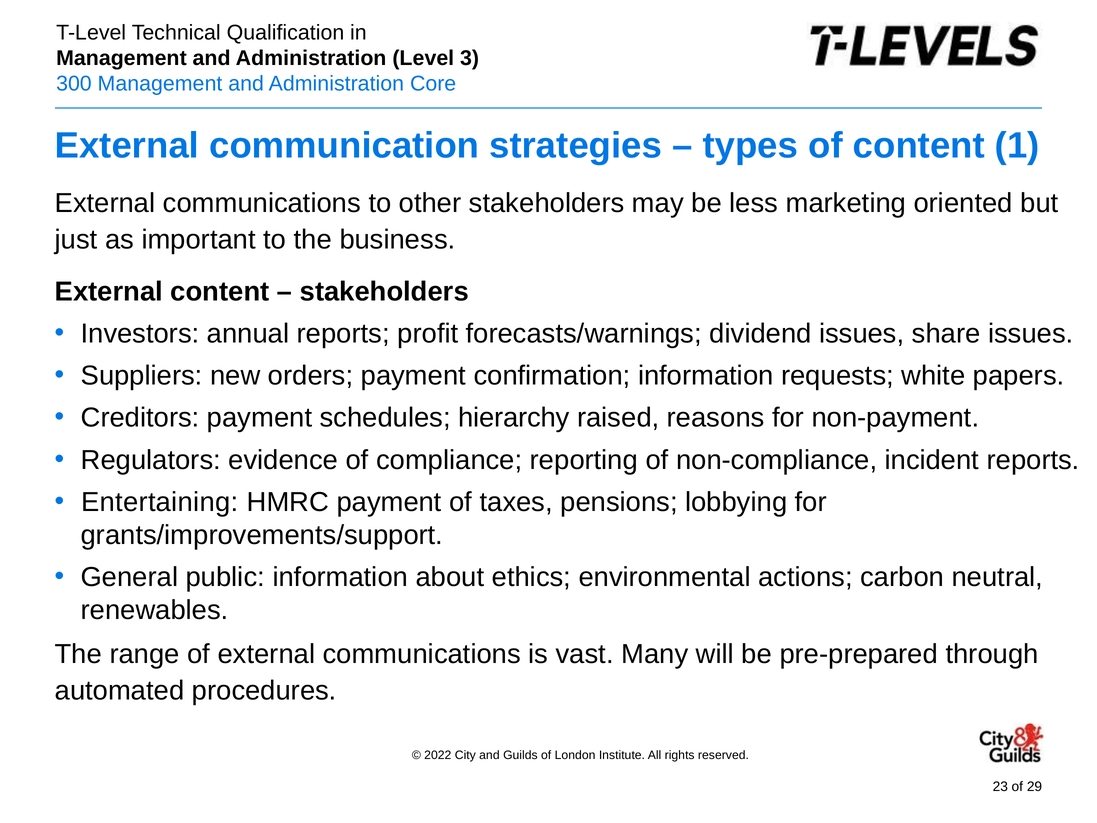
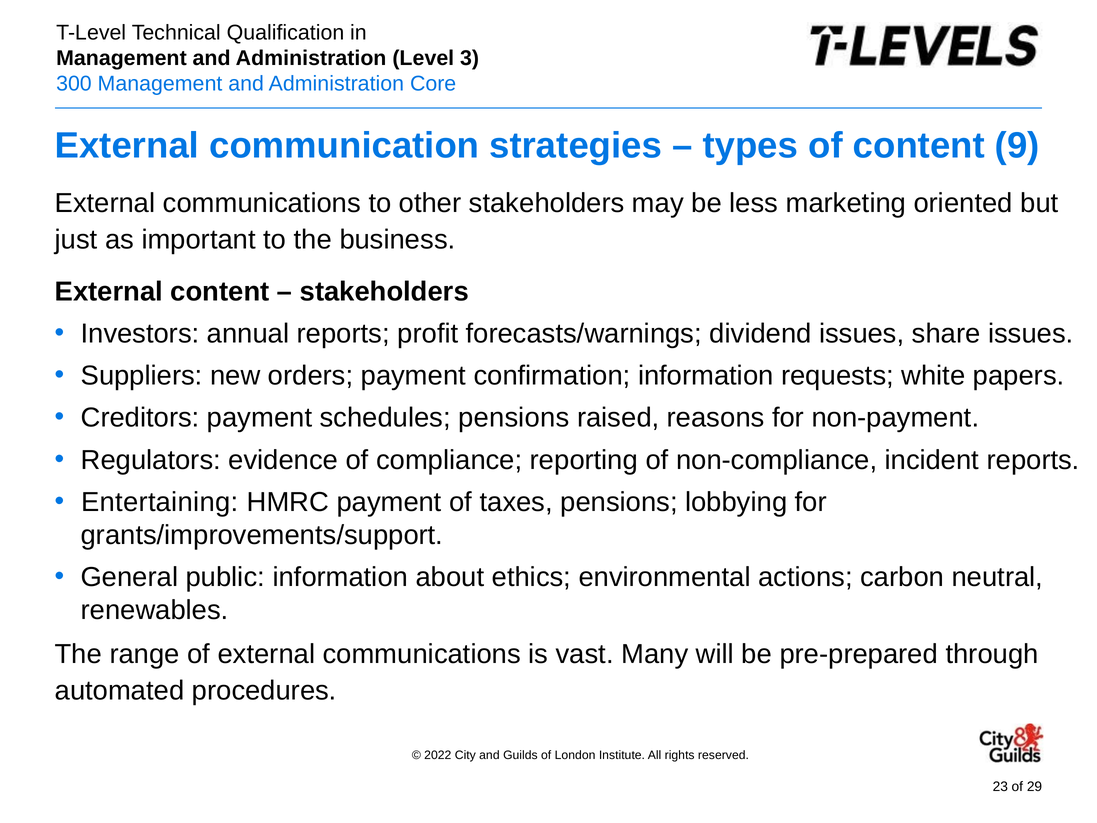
1: 1 -> 9
schedules hierarchy: hierarchy -> pensions
